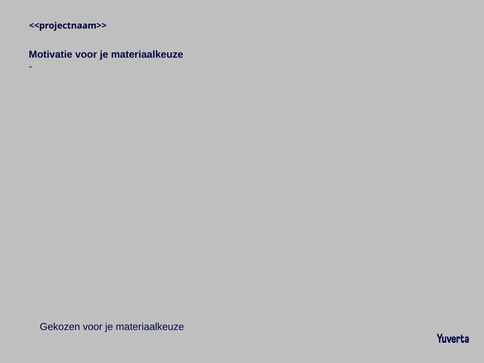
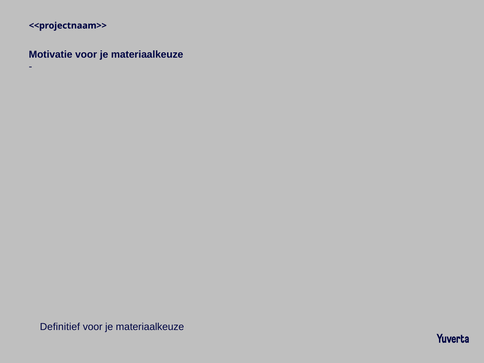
Gekozen: Gekozen -> Definitief
